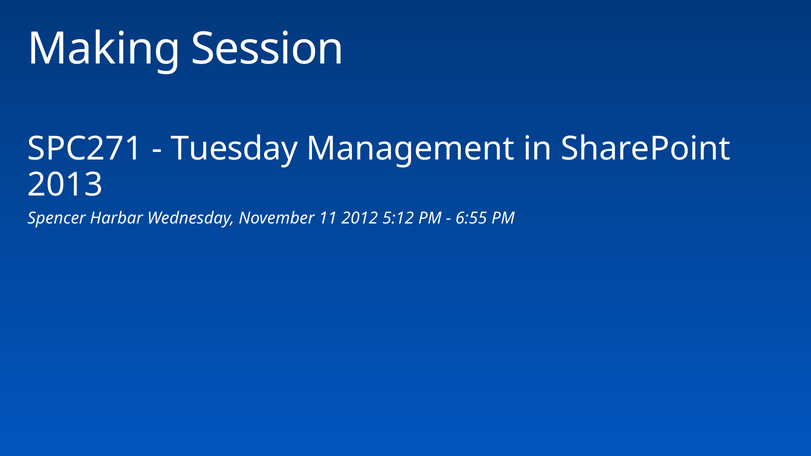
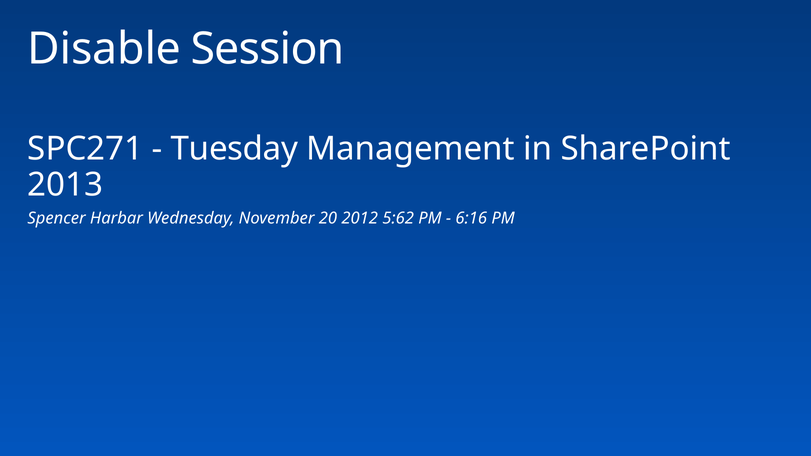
Making: Making -> Disable
11: 11 -> 20
5:12: 5:12 -> 5:62
6:55: 6:55 -> 6:16
